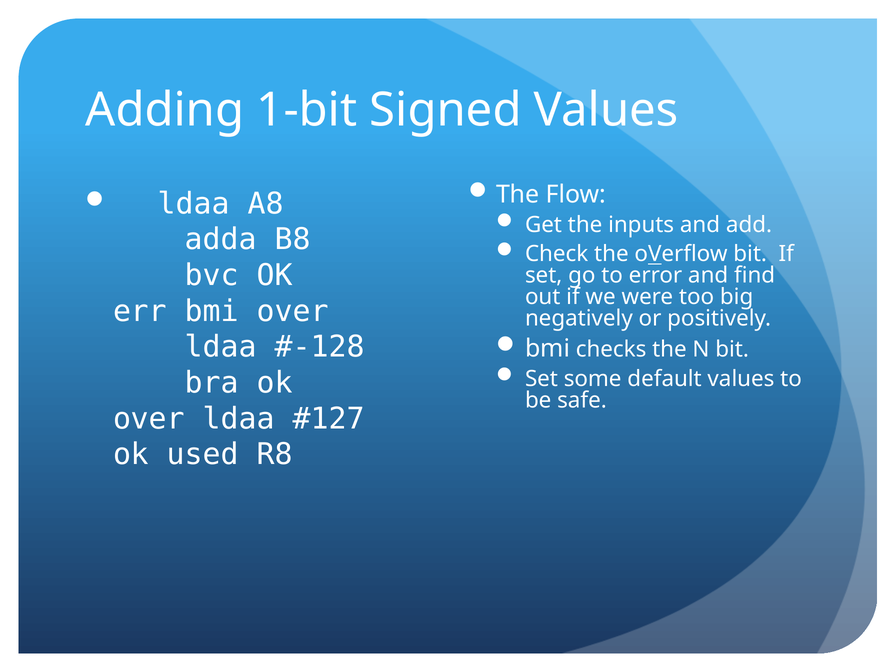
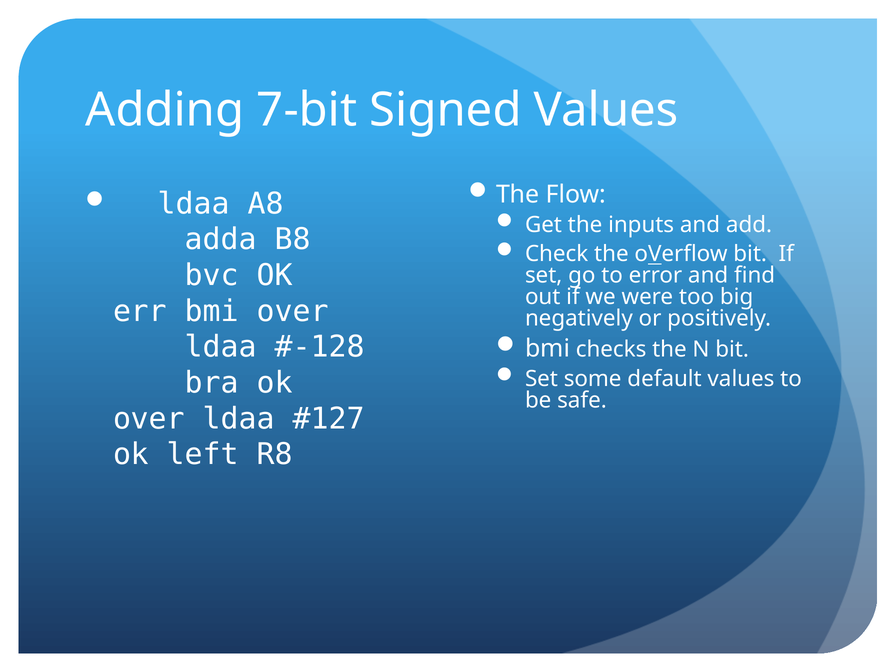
1-bit: 1-bit -> 7-bit
used: used -> left
